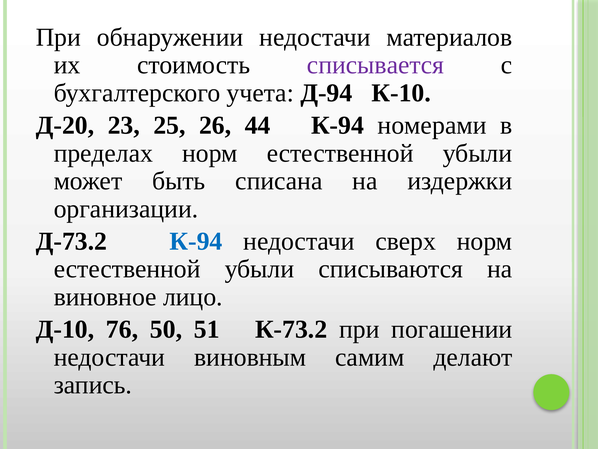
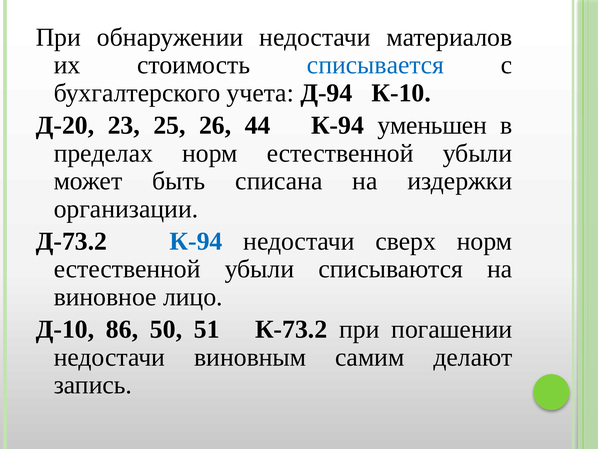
списывается colour: purple -> blue
номерами: номерами -> уменьшен
76: 76 -> 86
